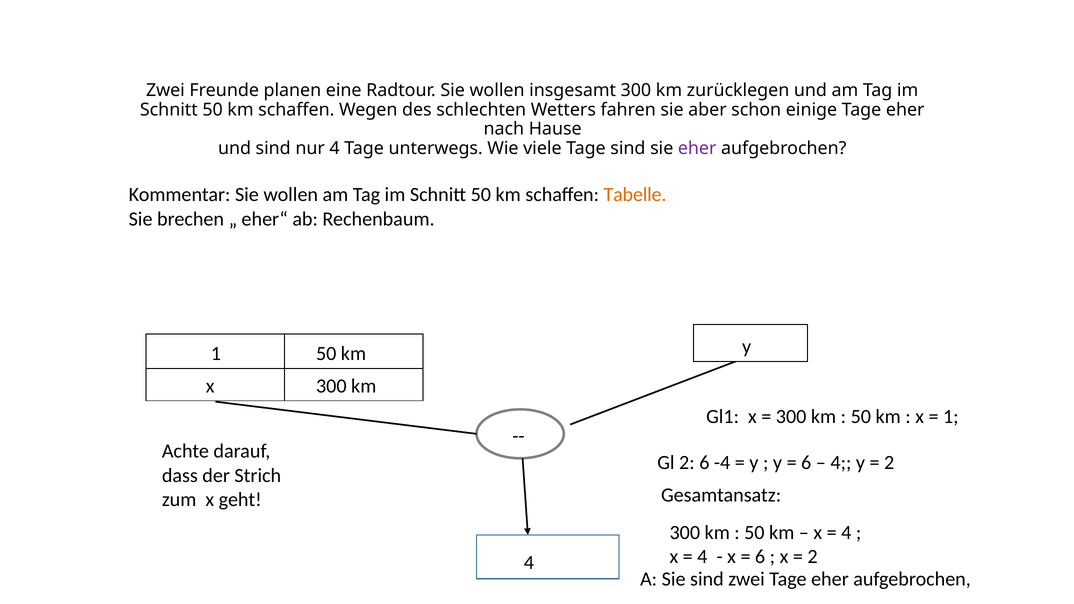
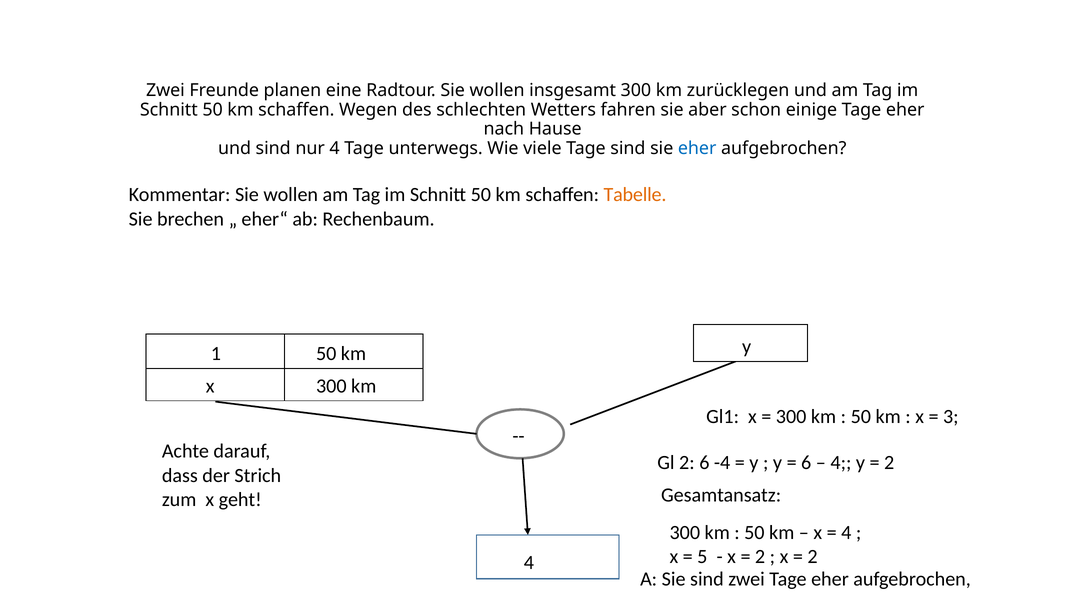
eher at (697, 148) colour: purple -> blue
1 at (951, 417): 1 -> 3
4 at (702, 557): 4 -> 5
6 at (760, 557): 6 -> 2
